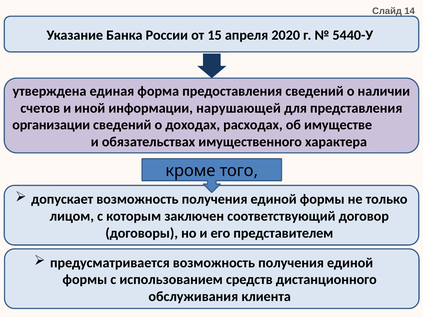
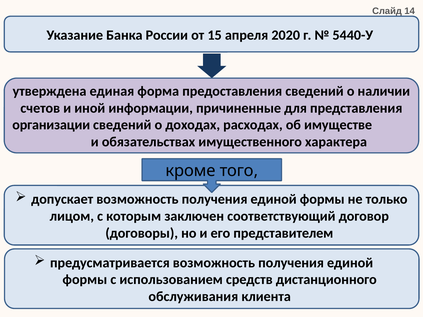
нарушающей: нарушающей -> причиненные
